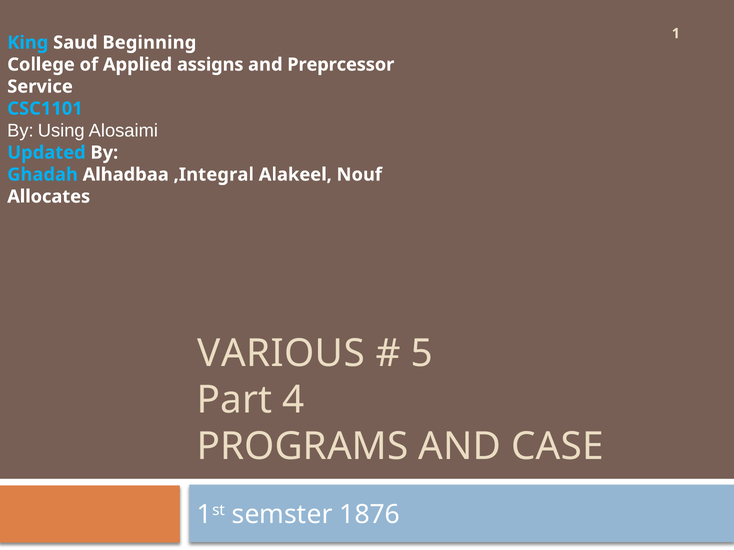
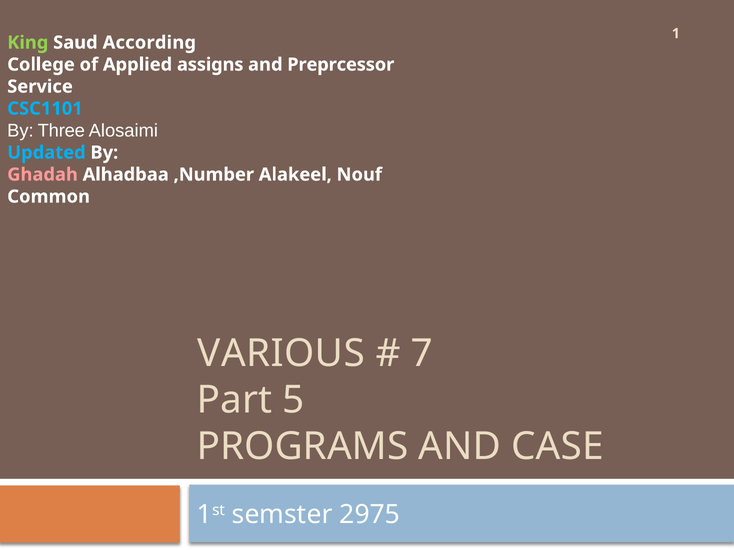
King colour: light blue -> light green
Beginning: Beginning -> According
Using: Using -> Three
Ghadah colour: light blue -> pink
,Integral: ,Integral -> ,Number
Allocates: Allocates -> Common
5: 5 -> 7
4: 4 -> 5
1876: 1876 -> 2975
